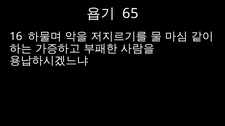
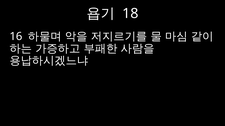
65: 65 -> 18
